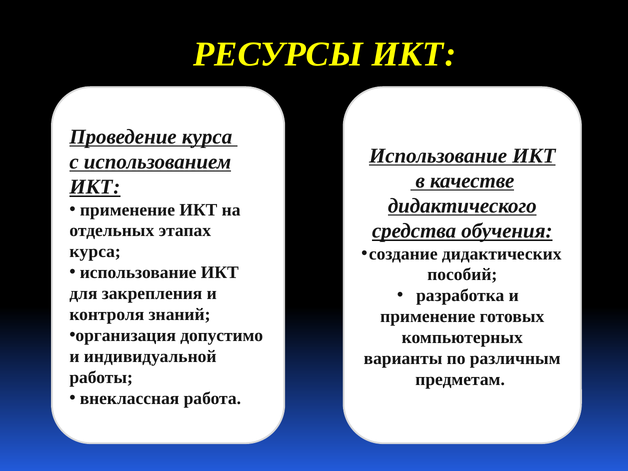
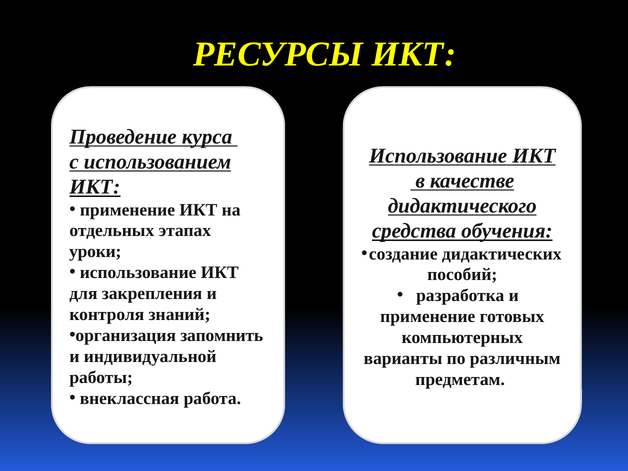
курса at (95, 252): курса -> уроки
допустимо: допустимо -> запомнить
